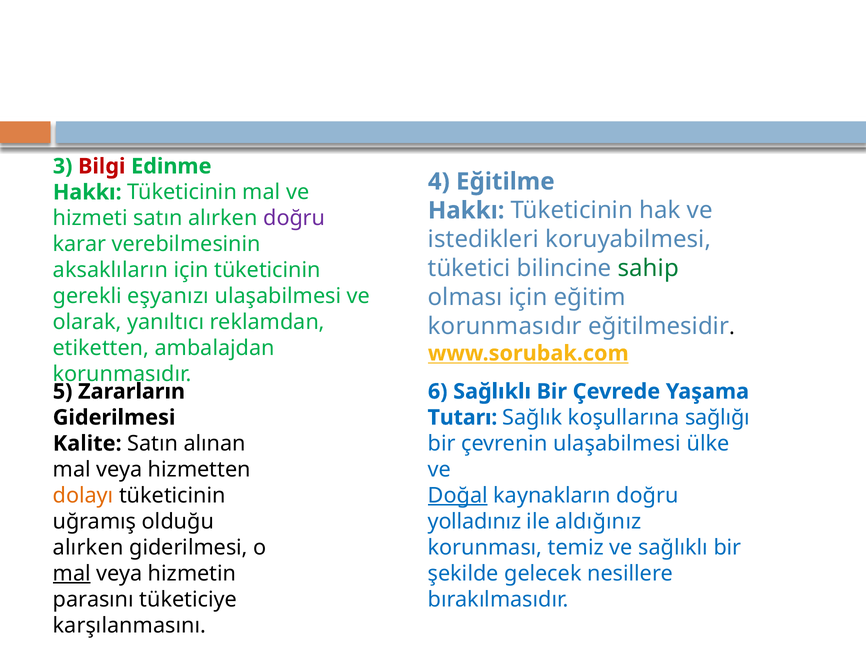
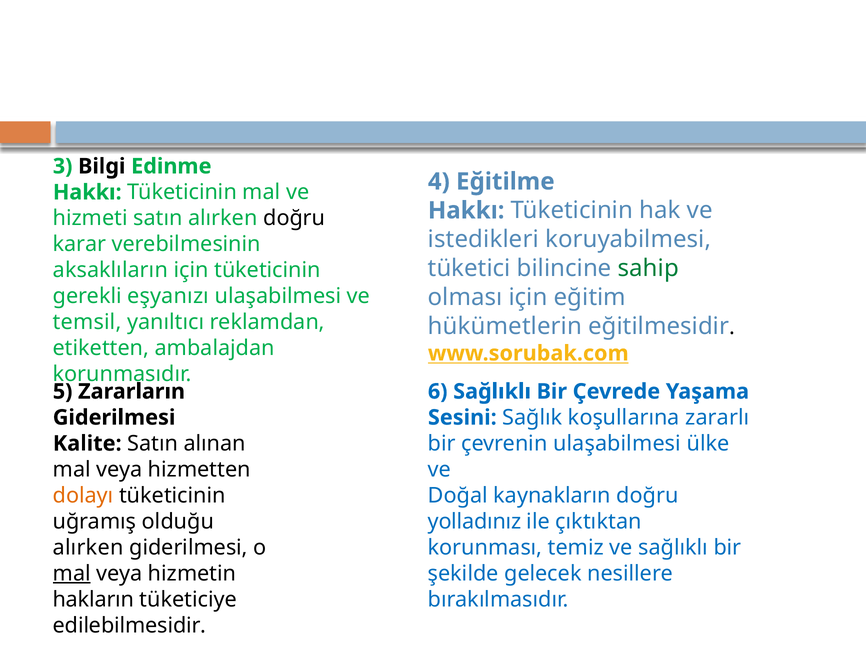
Bilgi colour: red -> black
doğru at (294, 218) colour: purple -> black
olarak: olarak -> temsil
korunmasıdır at (505, 326): korunmasıdır -> hükümetlerin
Tutarı: Tutarı -> Sesini
sağlığı: sağlığı -> zararlı
Doğal underline: present -> none
aldığınız: aldığınız -> çıktıktan
parasını: parasını -> hakların
karşılanmasını: karşılanmasını -> edilebilmesidir
